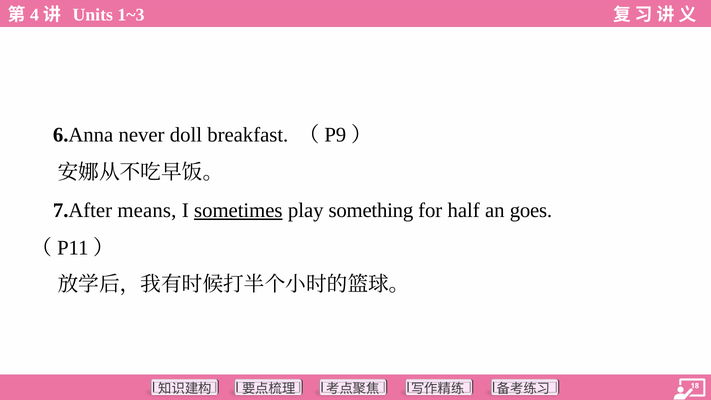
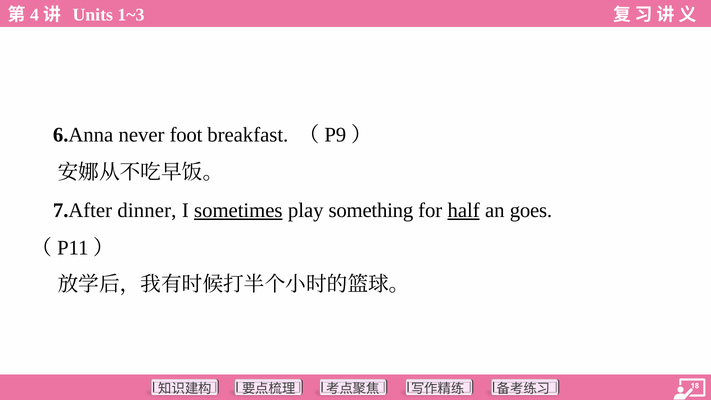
doll: doll -> foot
means: means -> dinner
half underline: none -> present
